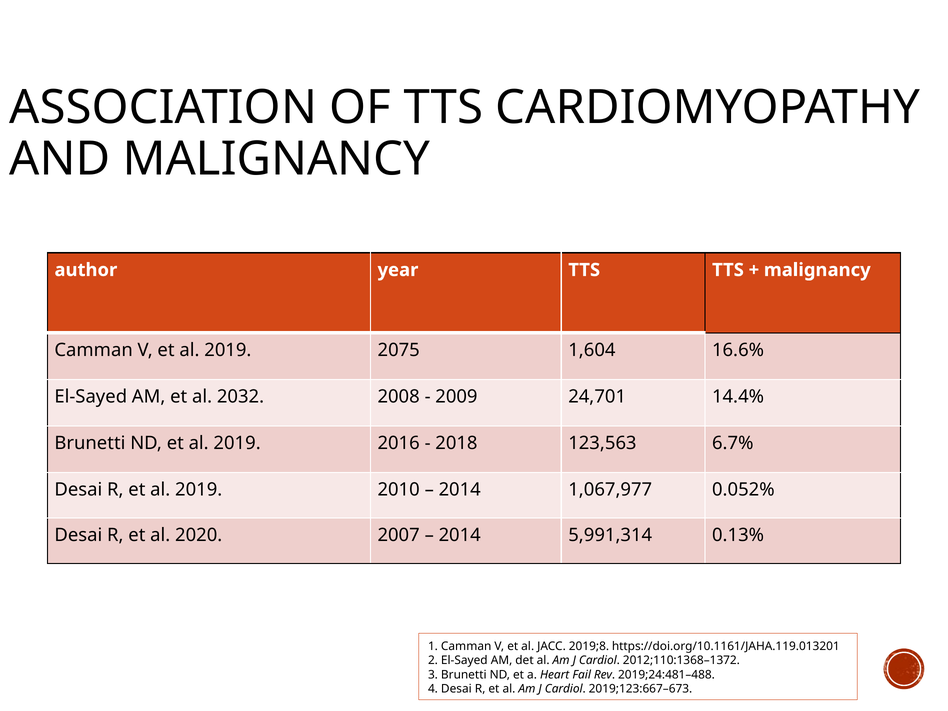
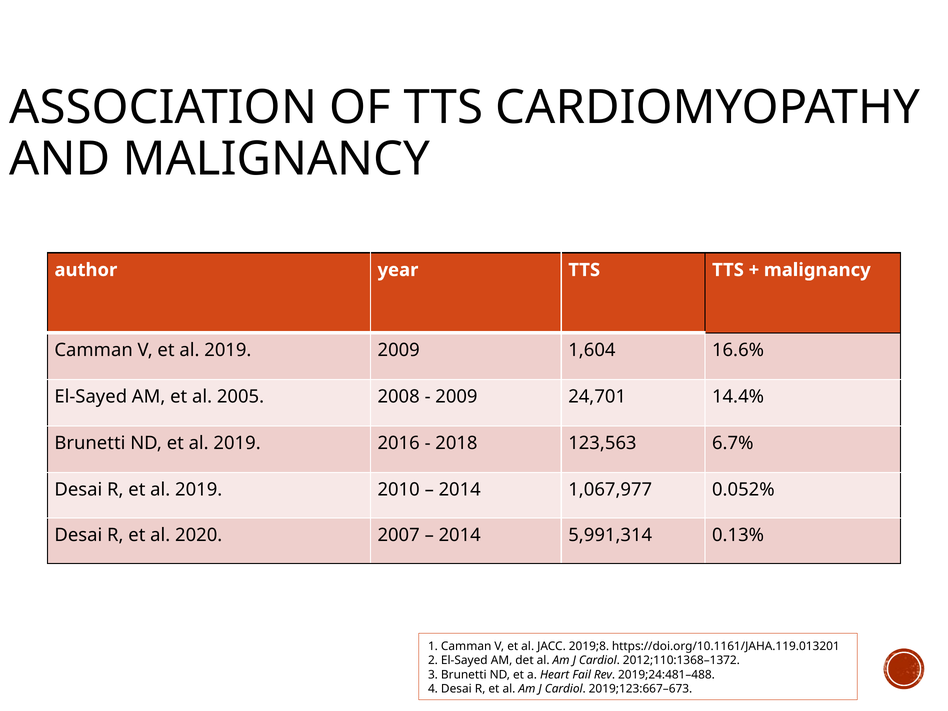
2019 2075: 2075 -> 2009
2032: 2032 -> 2005
